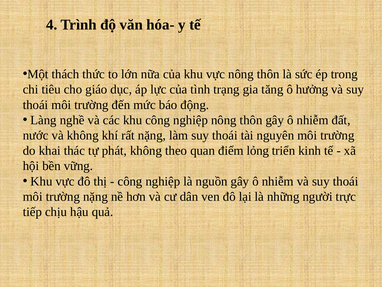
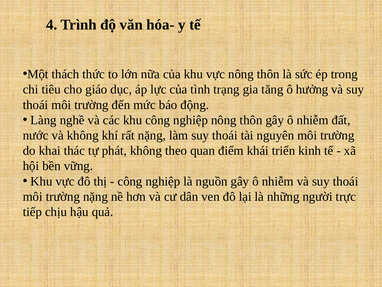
lỏng: lỏng -> khái
